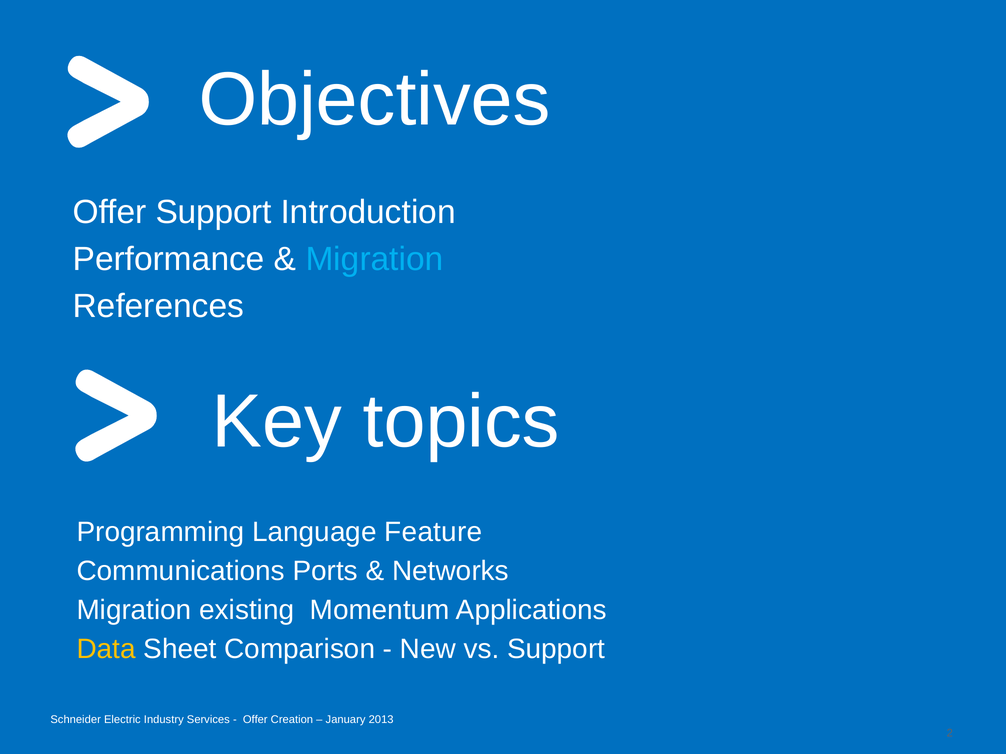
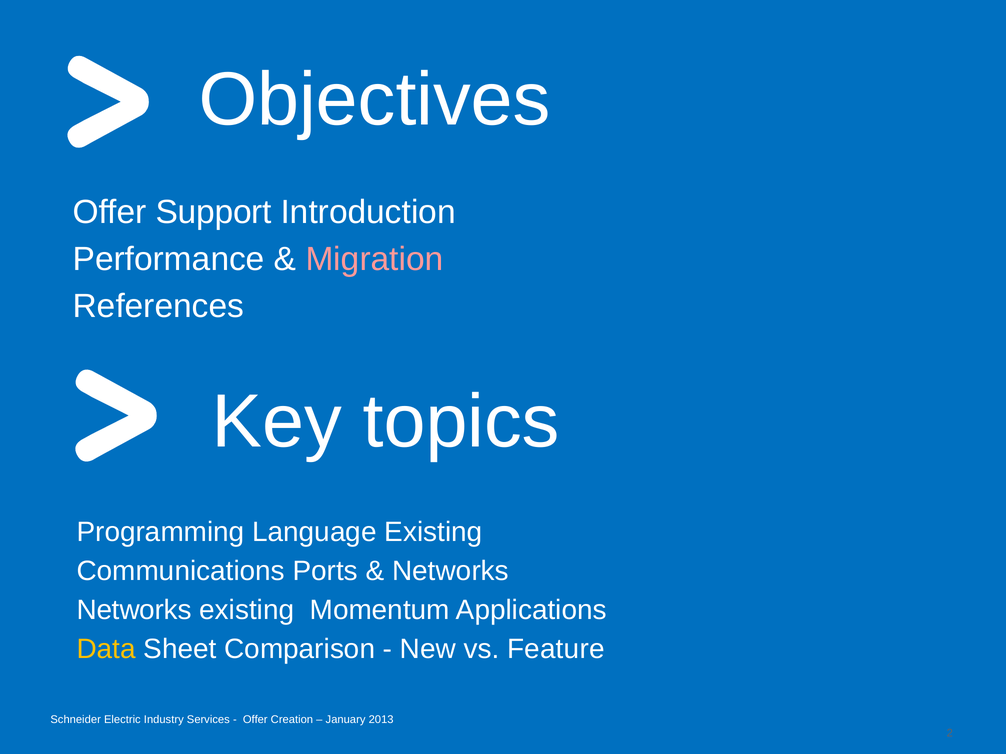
Migration at (374, 259) colour: light blue -> pink
Language Feature: Feature -> Existing
Migration at (134, 610): Migration -> Networks
vs Support: Support -> Feature
